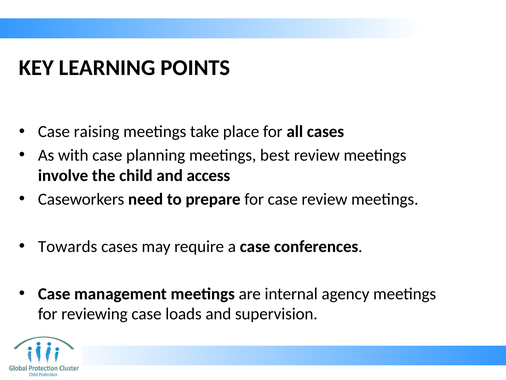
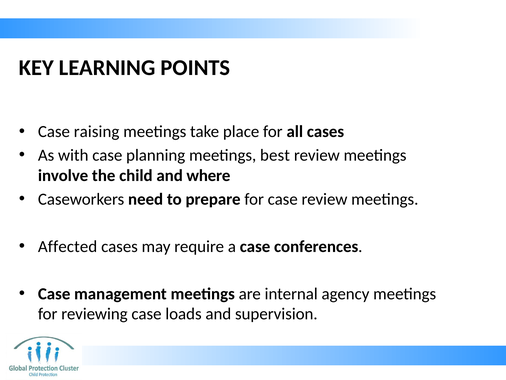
access: access -> where
Towards: Towards -> Affected
